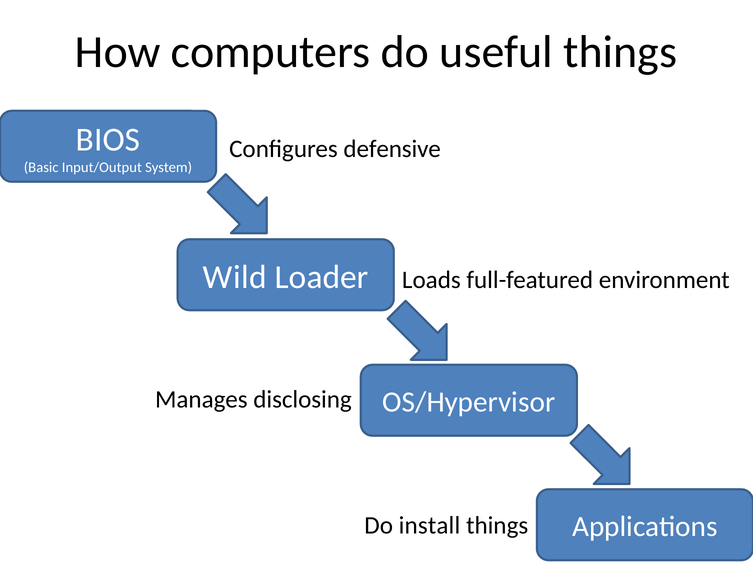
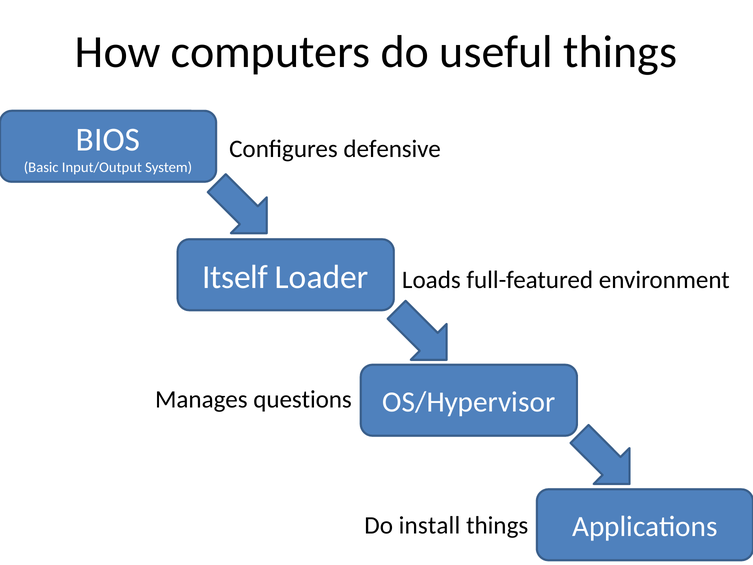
Wild: Wild -> Itself
disclosing: disclosing -> questions
